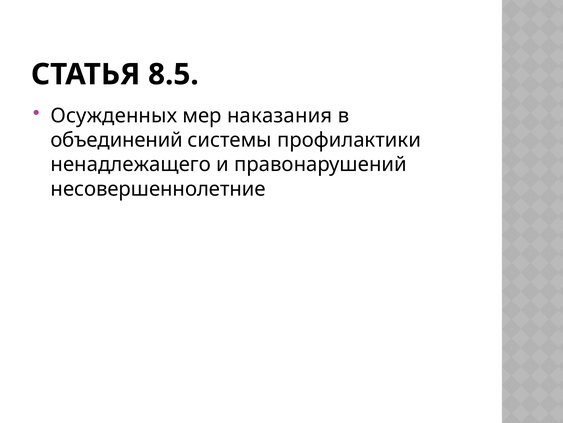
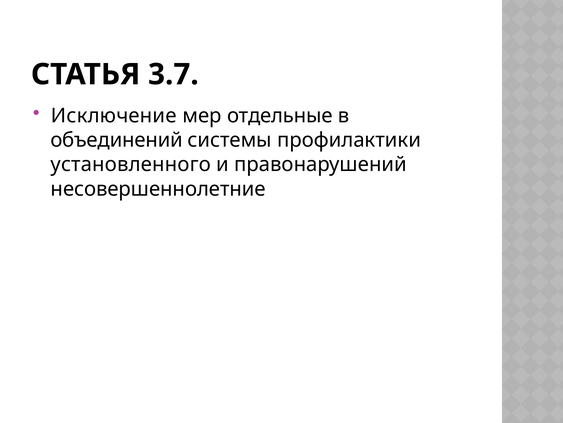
8.5: 8.5 -> 3.7
Осужденных: Осужденных -> Исключение
наказания: наказания -> отдельные
ненадлежащего: ненадлежащего -> установленного
